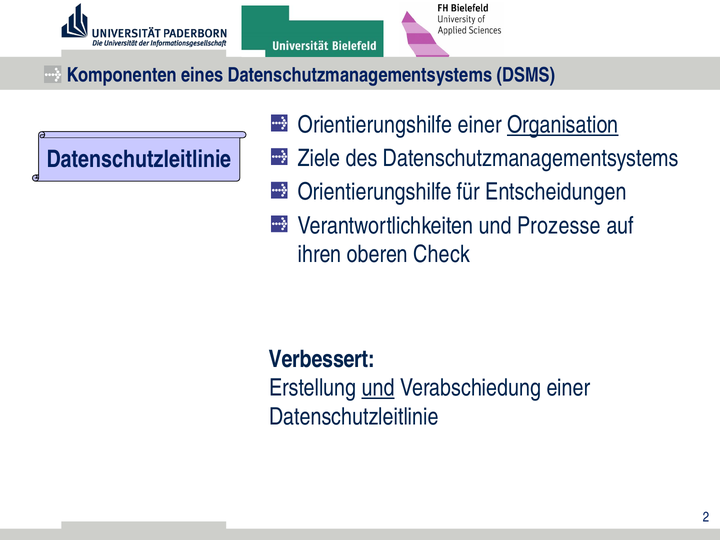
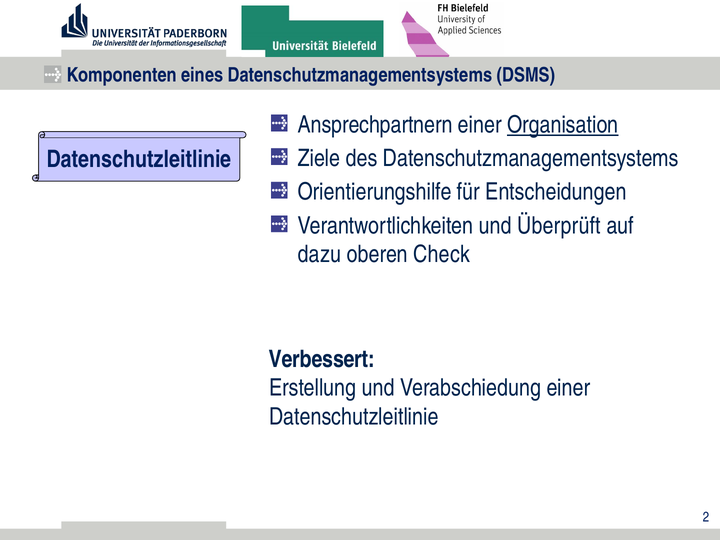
Orientierungshilfe at (375, 125): Orientierungshilfe -> Ansprechpartnern
Prozesse: Prozesse -> Überprüft
ihren: ihren -> dazu
und at (378, 388) underline: present -> none
